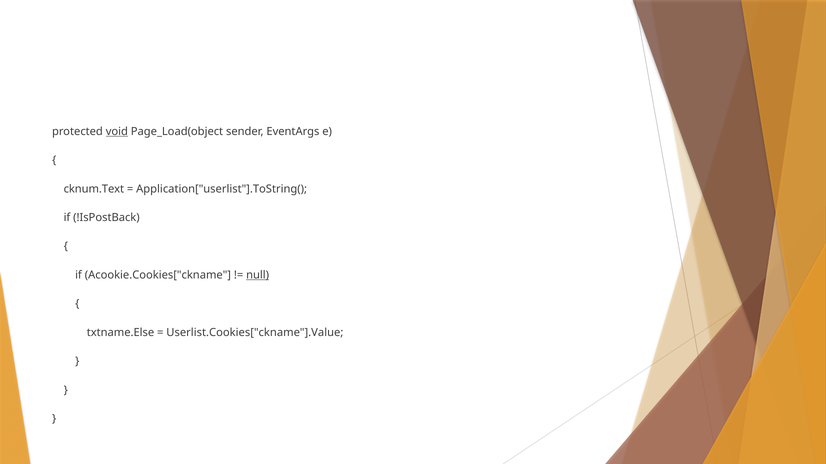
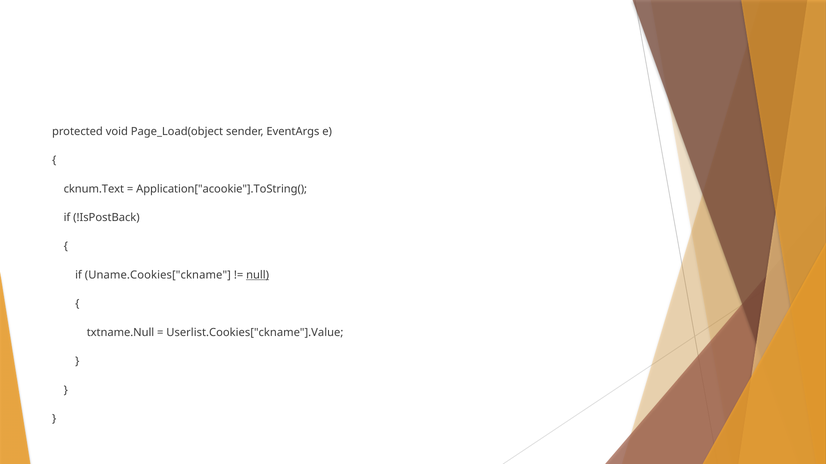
void underline: present -> none
Application["userlist"].ToString(: Application["userlist"].ToString( -> Application["acookie"].ToString(
Acookie.Cookies["ckname: Acookie.Cookies["ckname -> Uname.Cookies["ckname
txtname.Else: txtname.Else -> txtname.Null
